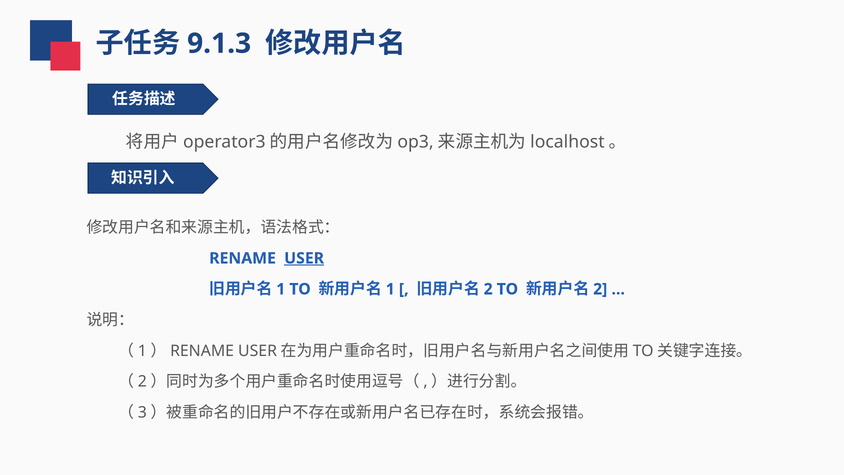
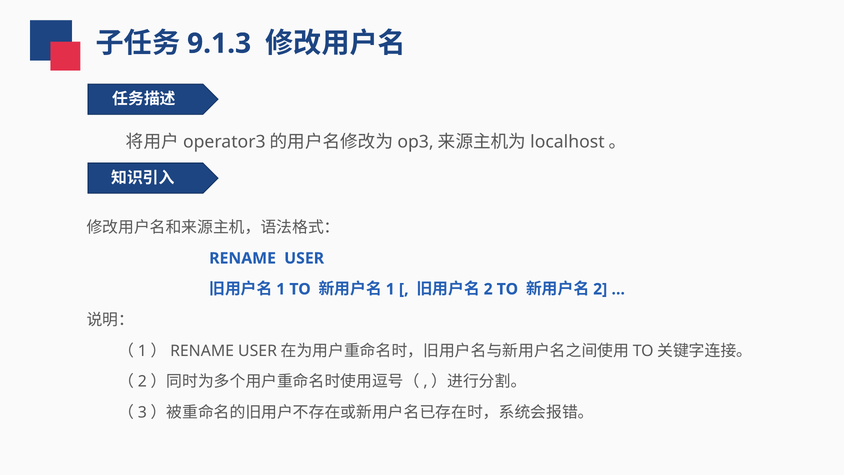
USER underline: present -> none
